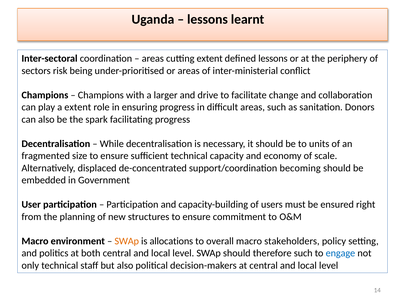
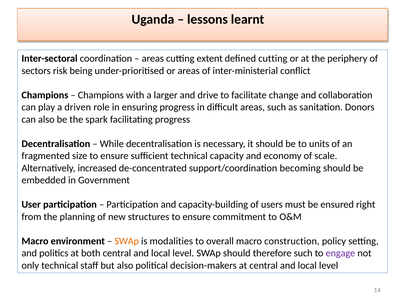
defined lessons: lessons -> cutting
a extent: extent -> driven
displaced: displaced -> increased
allocations: allocations -> modalities
stakeholders: stakeholders -> construction
engage colour: blue -> purple
